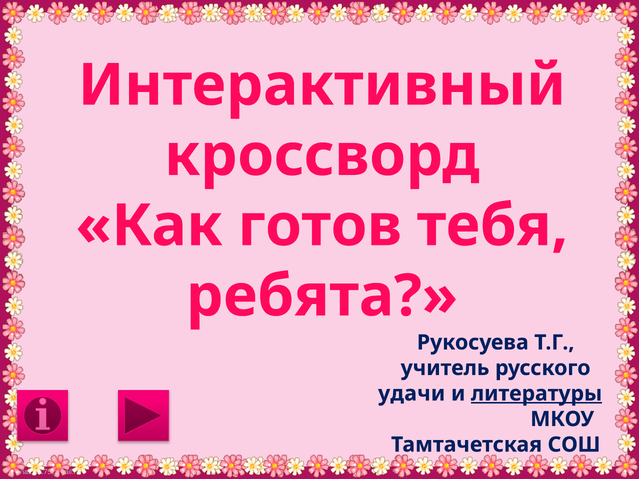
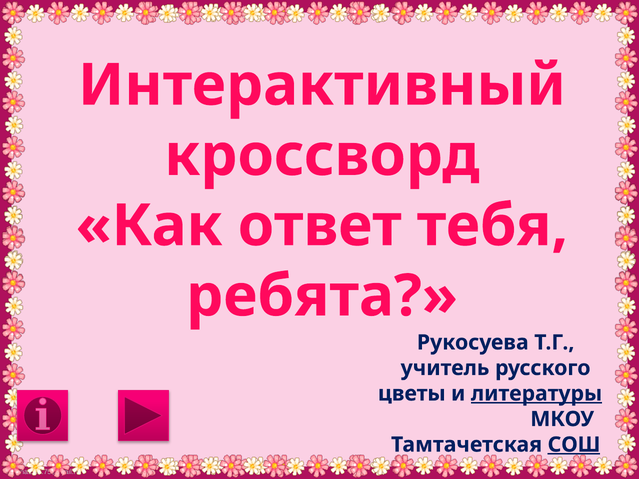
готов: готов -> ответ
удачи: удачи -> цветы
СОШ underline: none -> present
